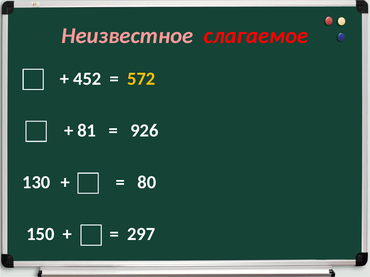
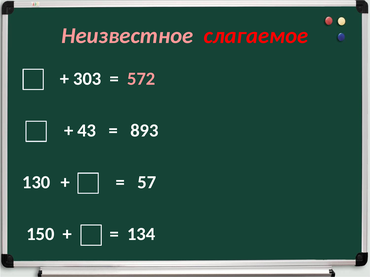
452: 452 -> 303
572 colour: yellow -> pink
81: 81 -> 43
926: 926 -> 893
80: 80 -> 57
297: 297 -> 134
